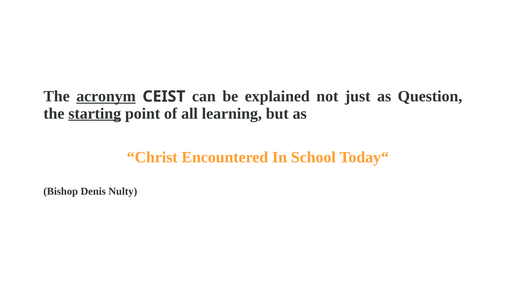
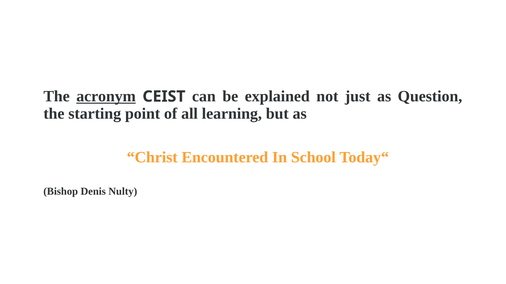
starting underline: present -> none
